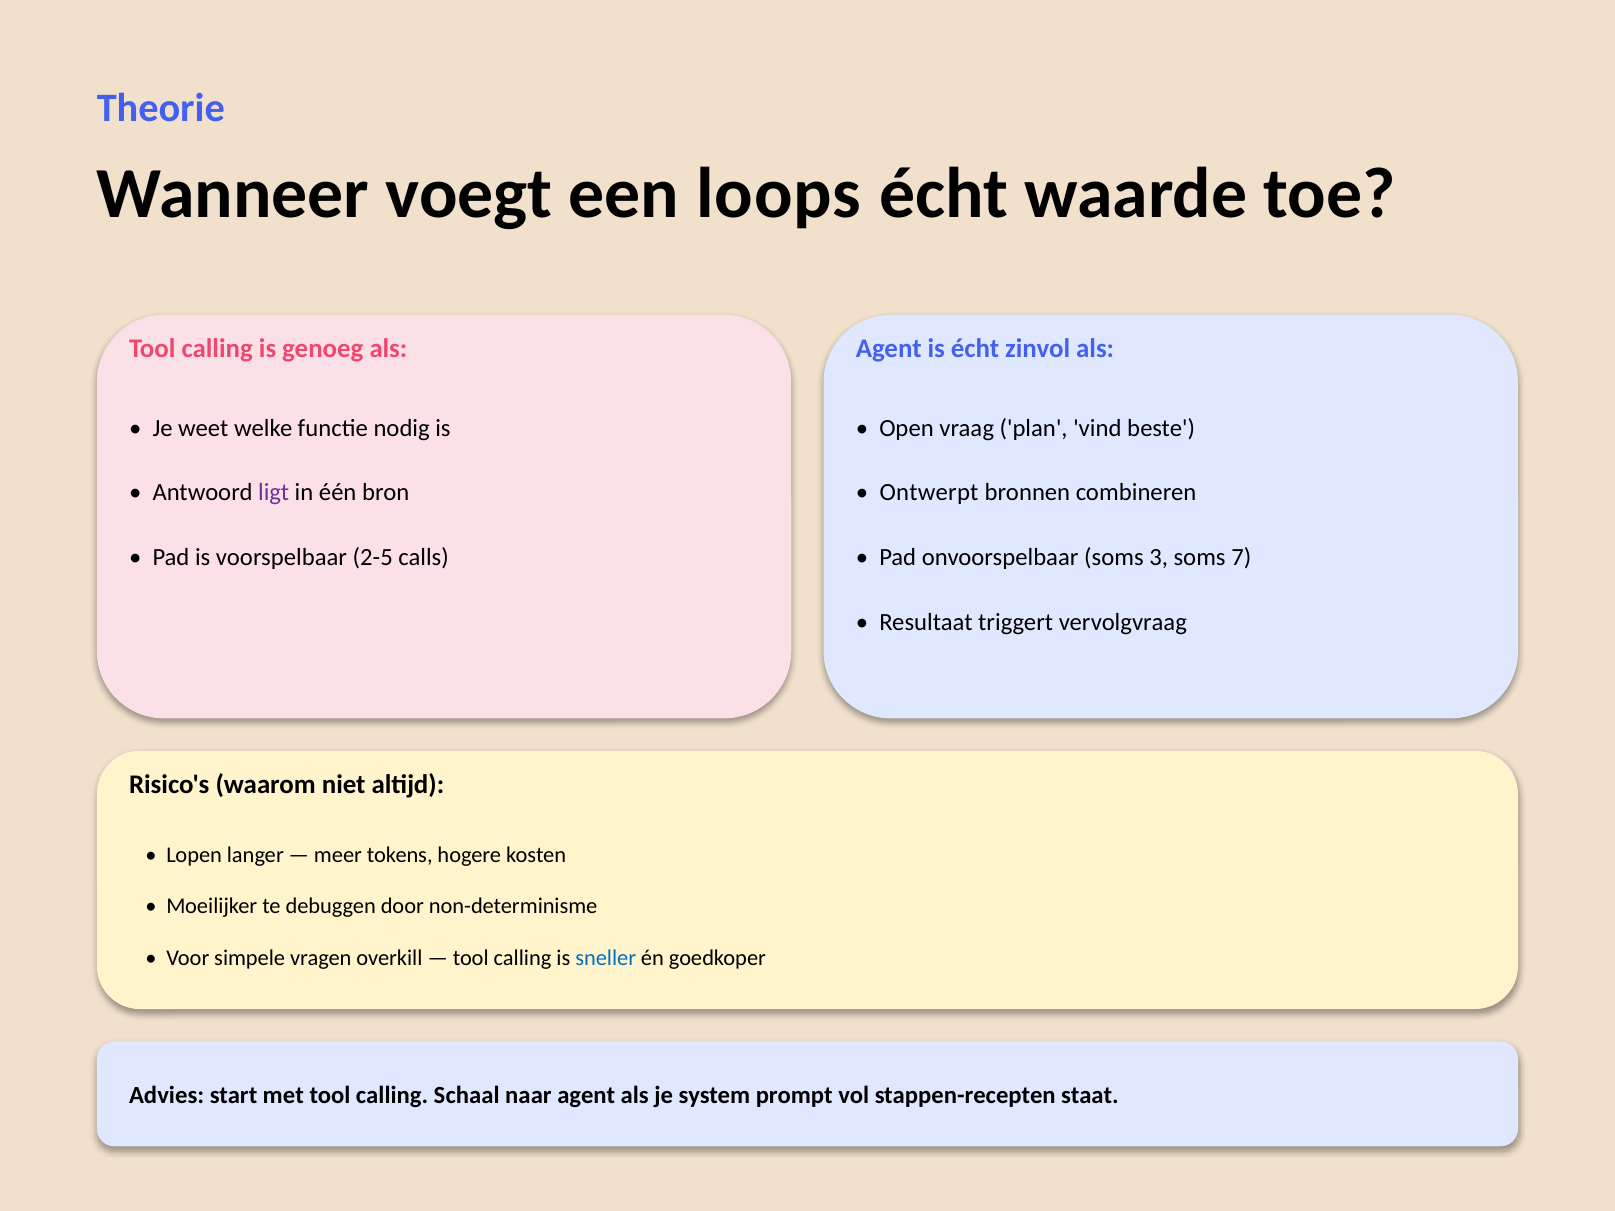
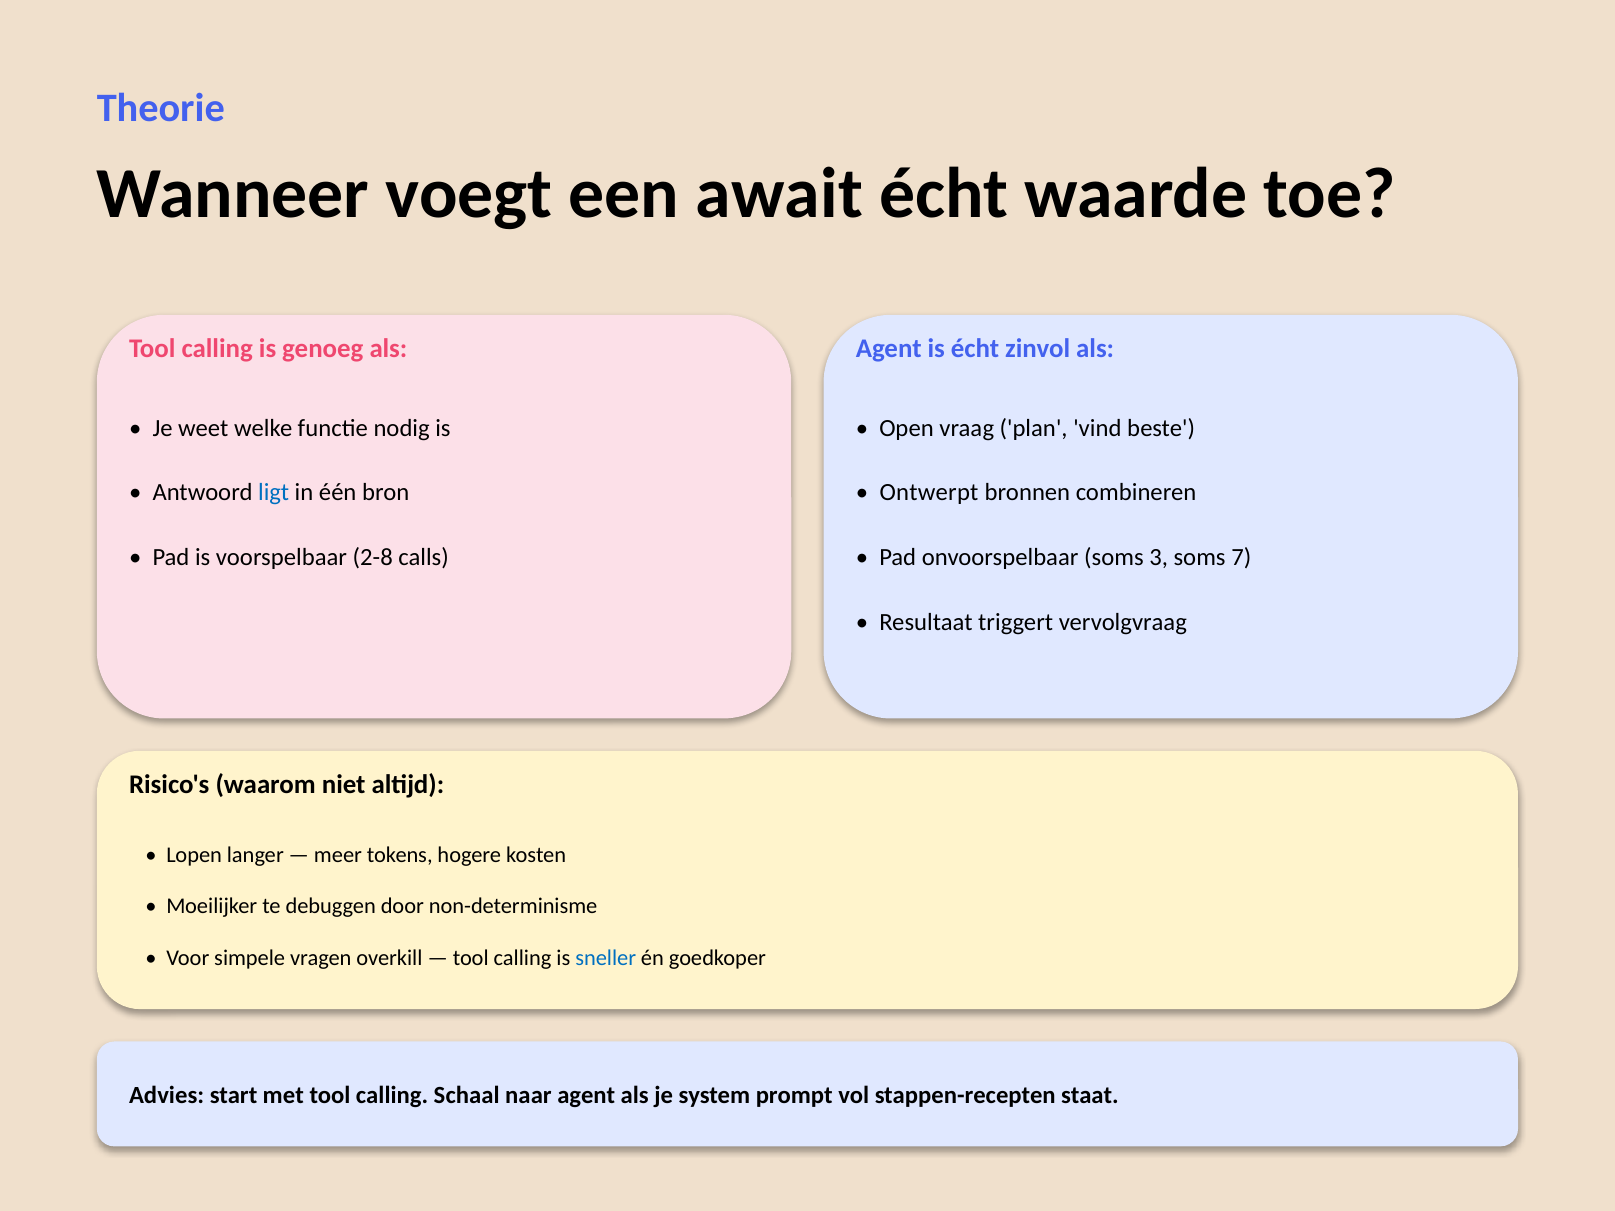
loops: loops -> await
ligt colour: purple -> blue
2-5: 2-5 -> 2-8
